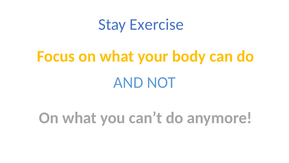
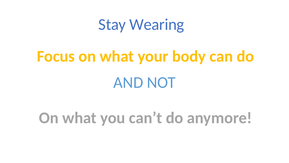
Exercise: Exercise -> Wearing
